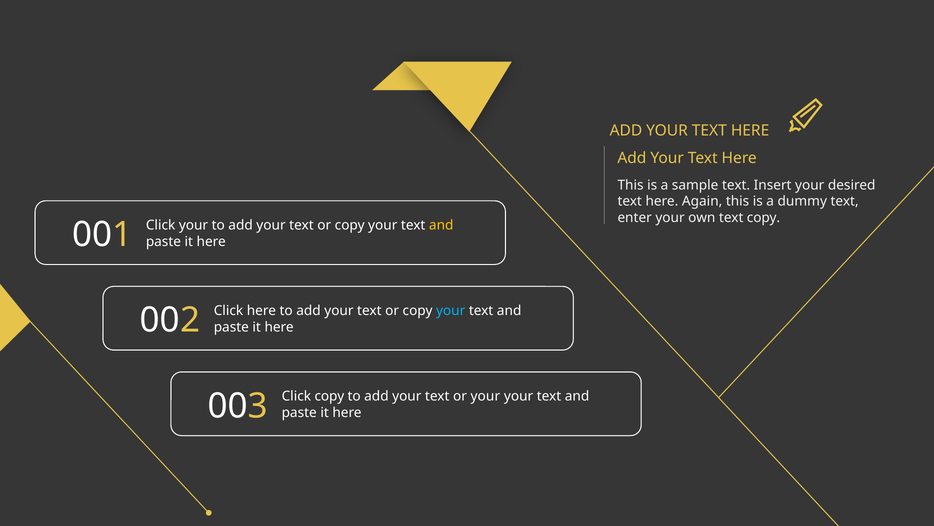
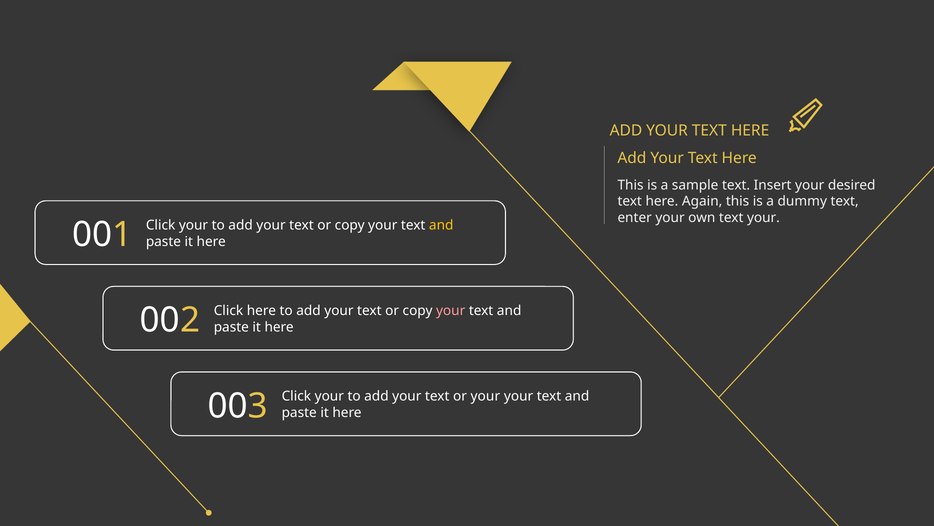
text copy: copy -> your
your at (451, 310) colour: light blue -> pink
copy at (329, 396): copy -> your
